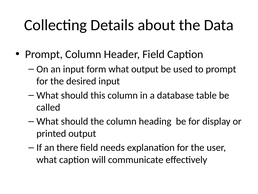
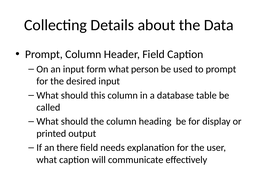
what output: output -> person
